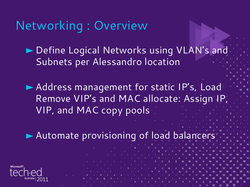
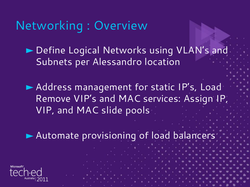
allocate: allocate -> services
copy: copy -> slide
